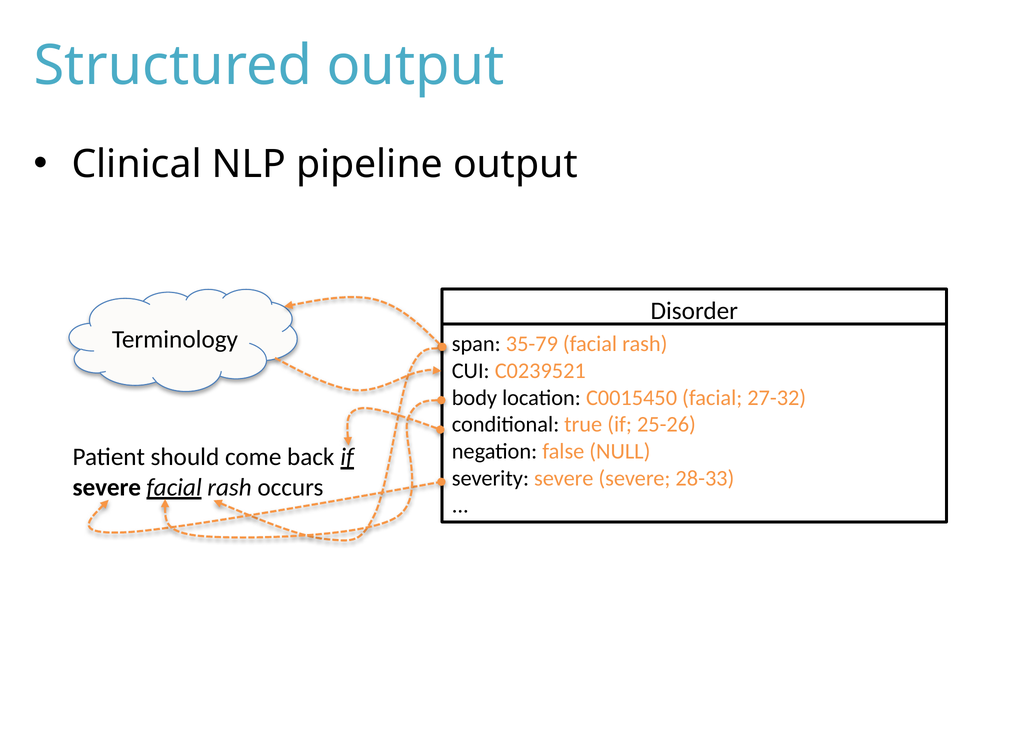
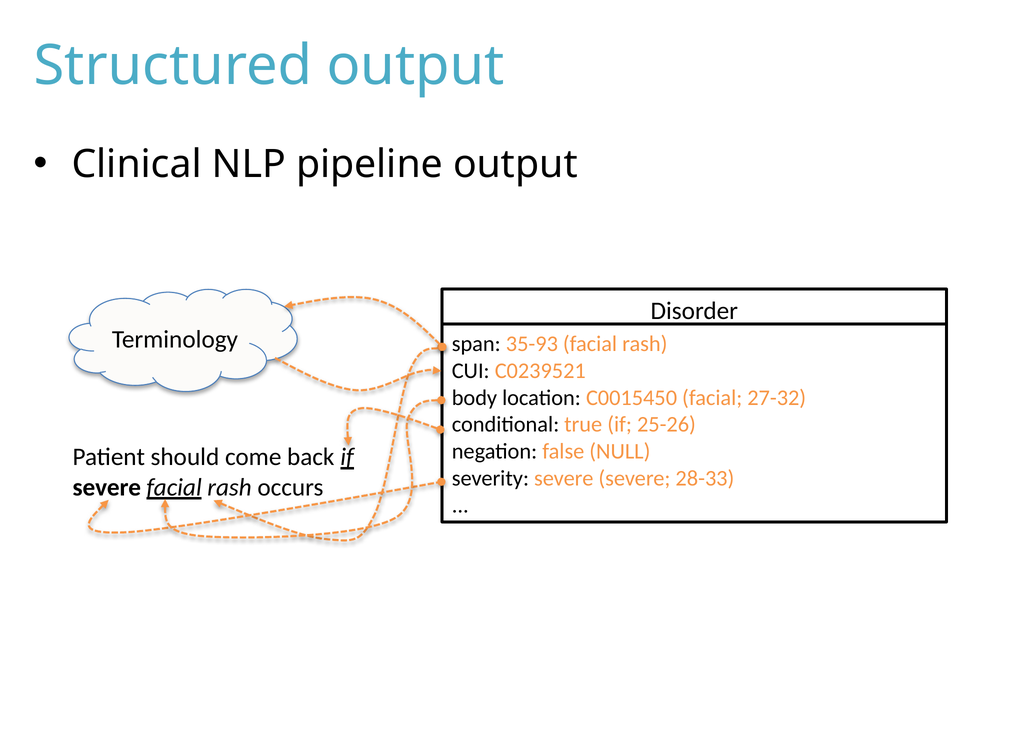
35-79: 35-79 -> 35-93
